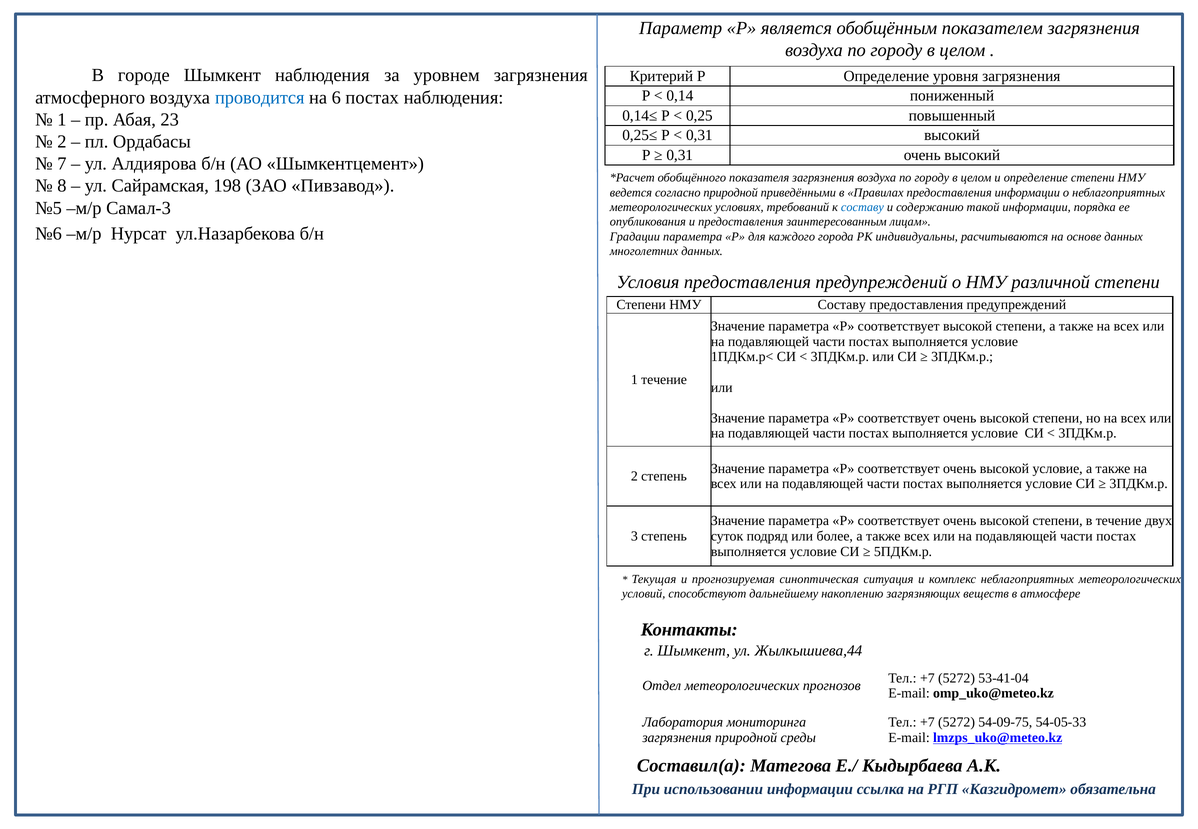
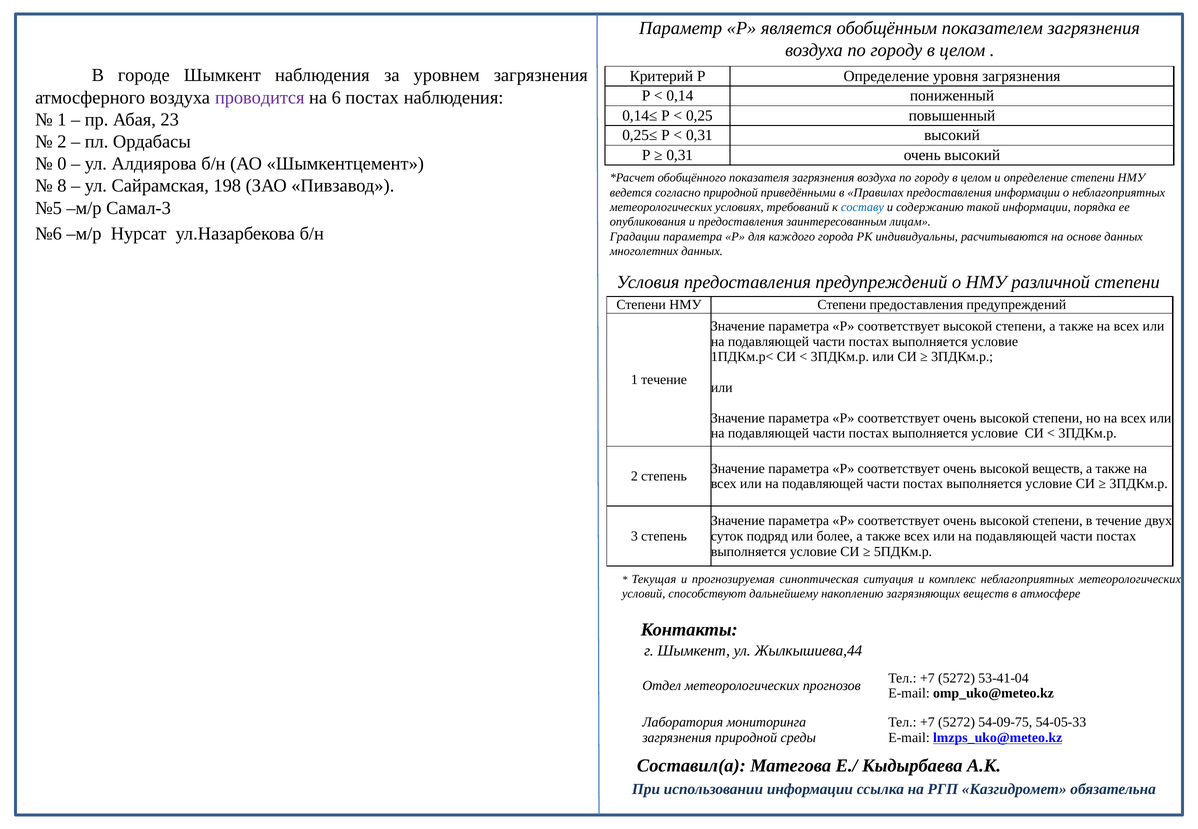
проводится colour: blue -> purple
7: 7 -> 0
НМУ Составу: Составу -> Степени
высокой условие: условие -> веществ
